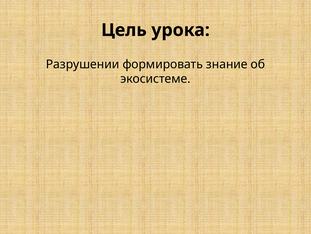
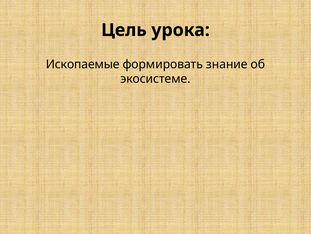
Разрушении: Разрушении -> Ископаемые
